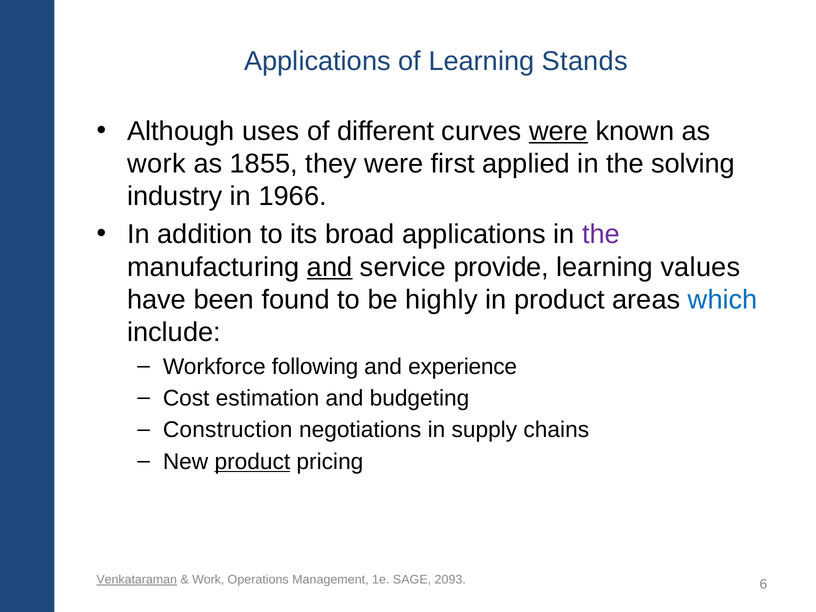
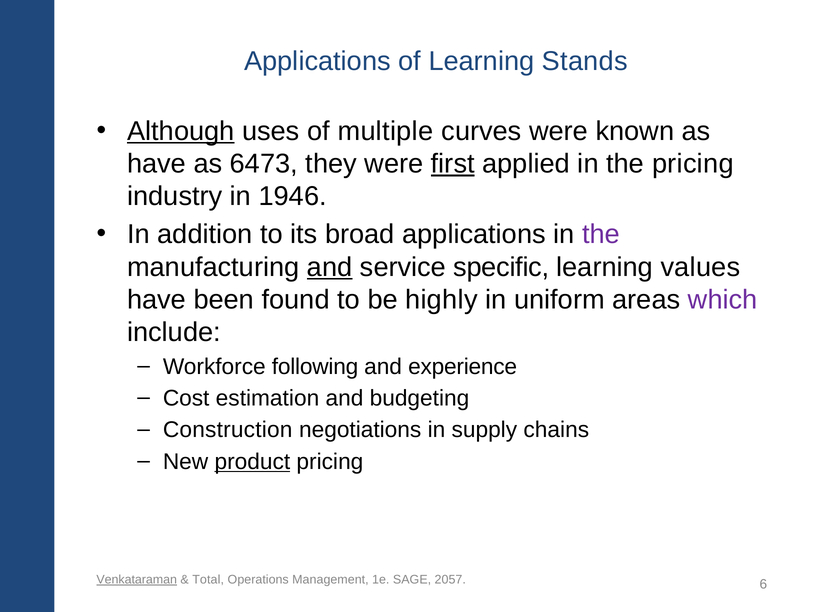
Although underline: none -> present
different: different -> multiple
were at (559, 131) underline: present -> none
work at (156, 164): work -> have
1855: 1855 -> 6473
first underline: none -> present
the solving: solving -> pricing
1966: 1966 -> 1946
provide: provide -> specific
in product: product -> uniform
which colour: blue -> purple
Work at (208, 580): Work -> Total
2093: 2093 -> 2057
